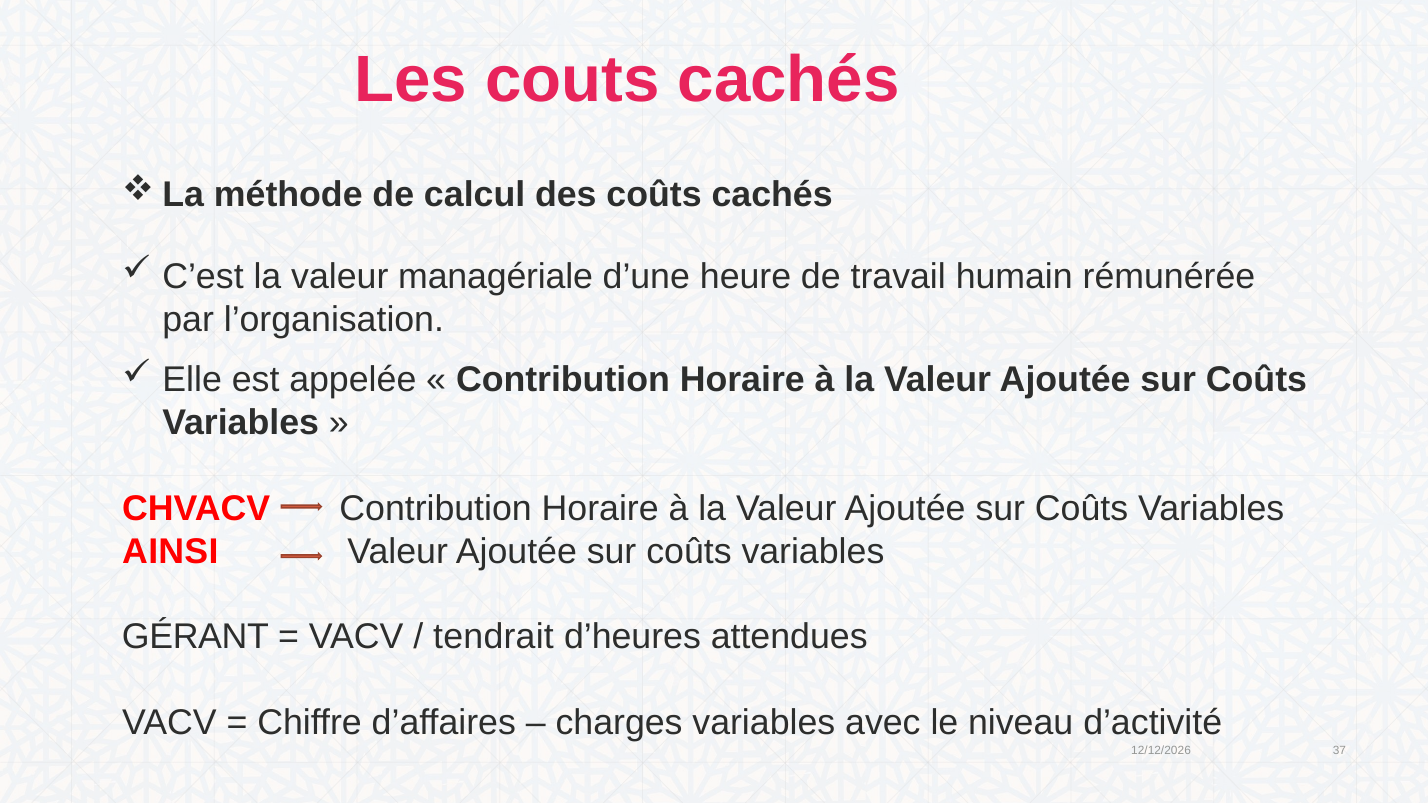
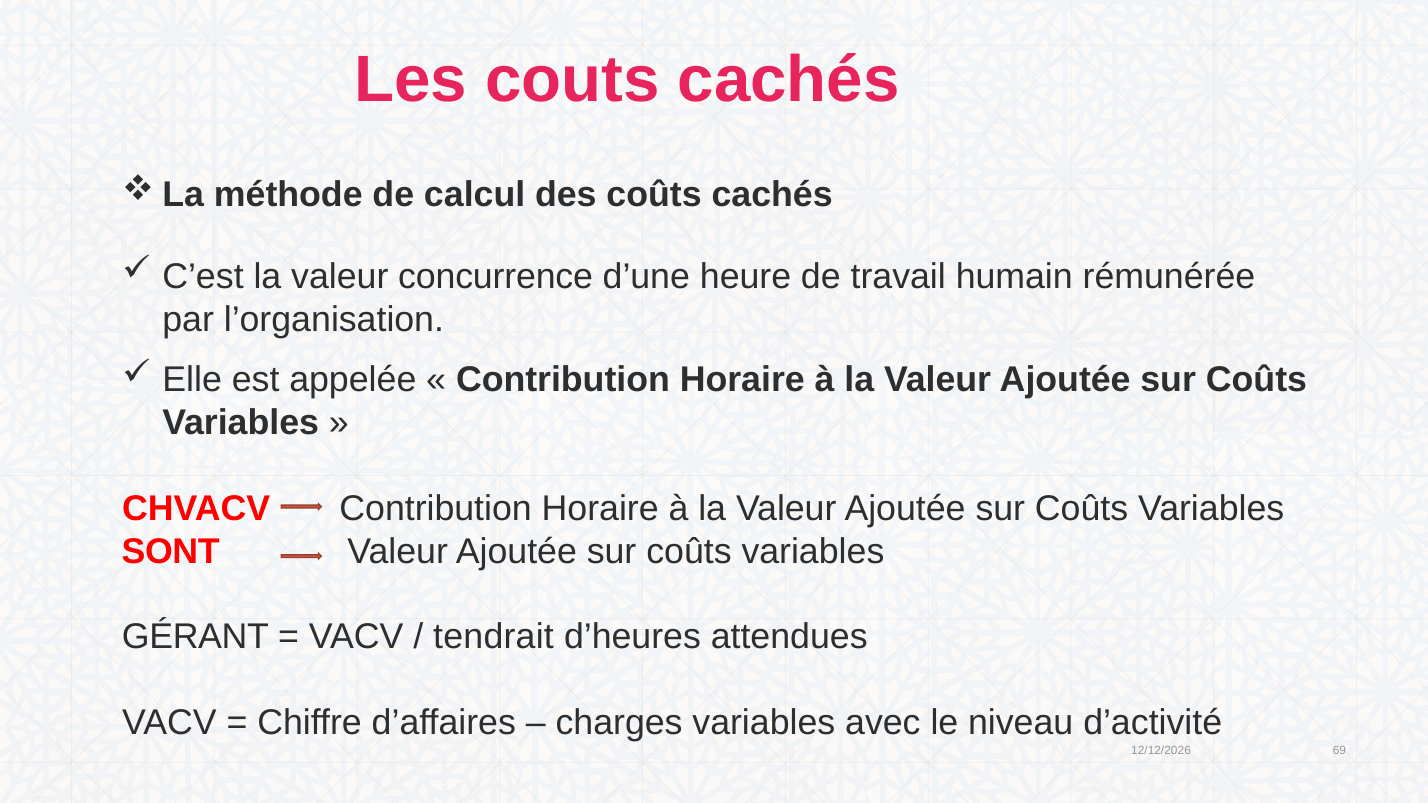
managériale: managériale -> concurrence
AINSI: AINSI -> SONT
37: 37 -> 69
